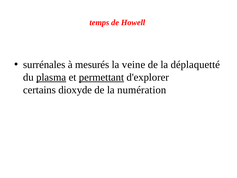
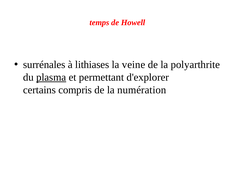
mesurés: mesurés -> lithiases
déplaquetté: déplaquetté -> polyarthrite
permettant underline: present -> none
dioxyde: dioxyde -> compris
